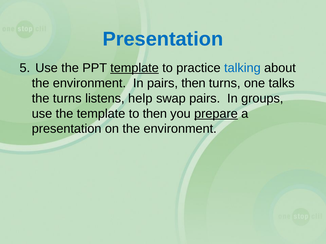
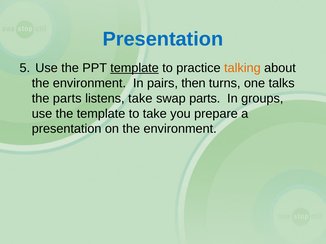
talking colour: blue -> orange
the turns: turns -> parts
listens help: help -> take
swap pairs: pairs -> parts
to then: then -> take
prepare underline: present -> none
